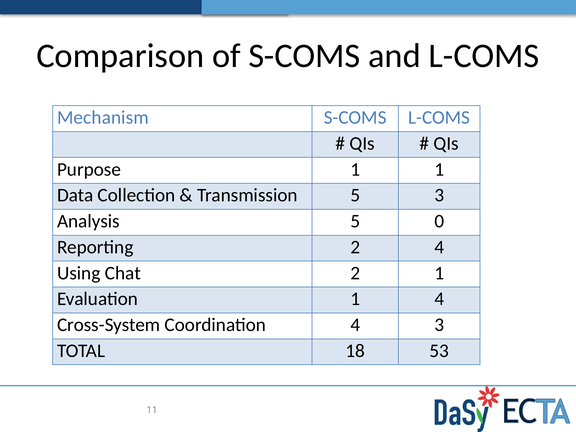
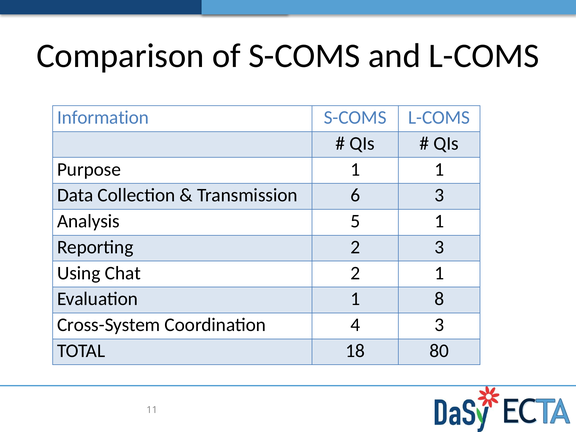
Mechanism: Mechanism -> Information
Transmission 5: 5 -> 6
5 0: 0 -> 1
2 4: 4 -> 3
1 4: 4 -> 8
53: 53 -> 80
